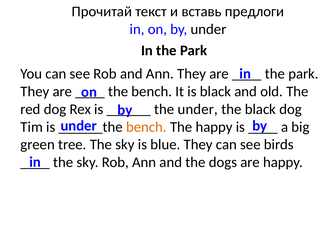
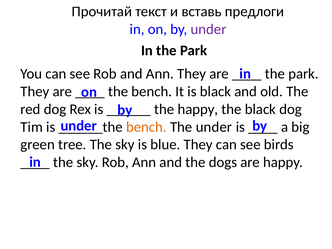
under at (209, 29) colour: black -> purple
the under: under -> happy
The happy: happy -> under
